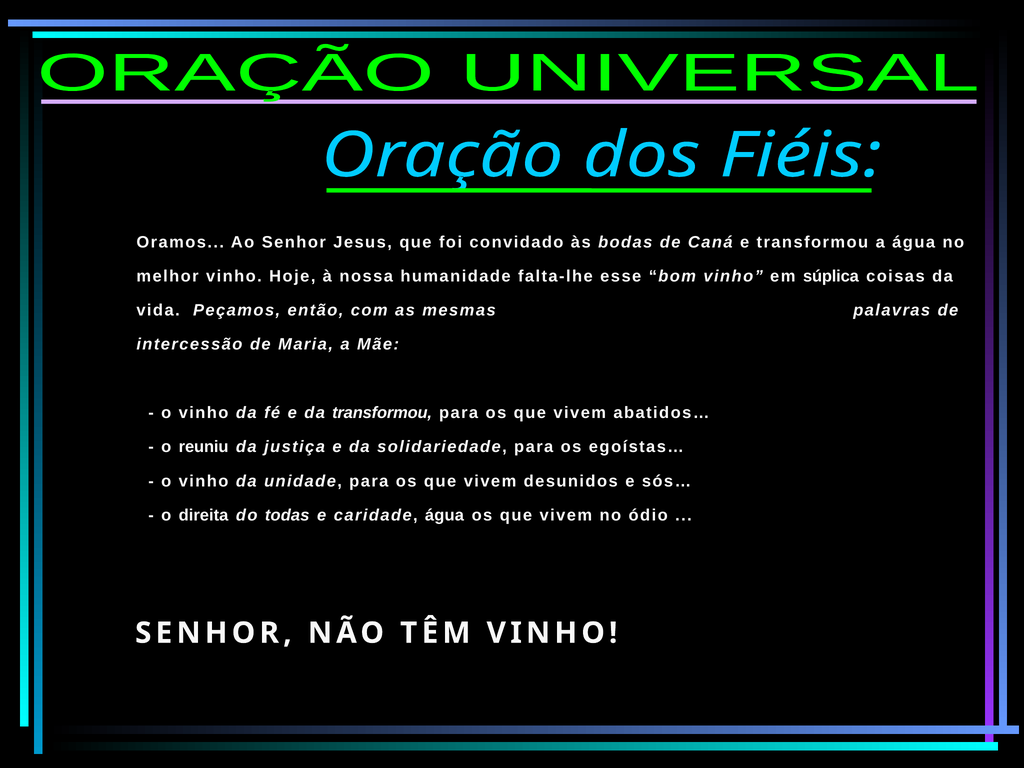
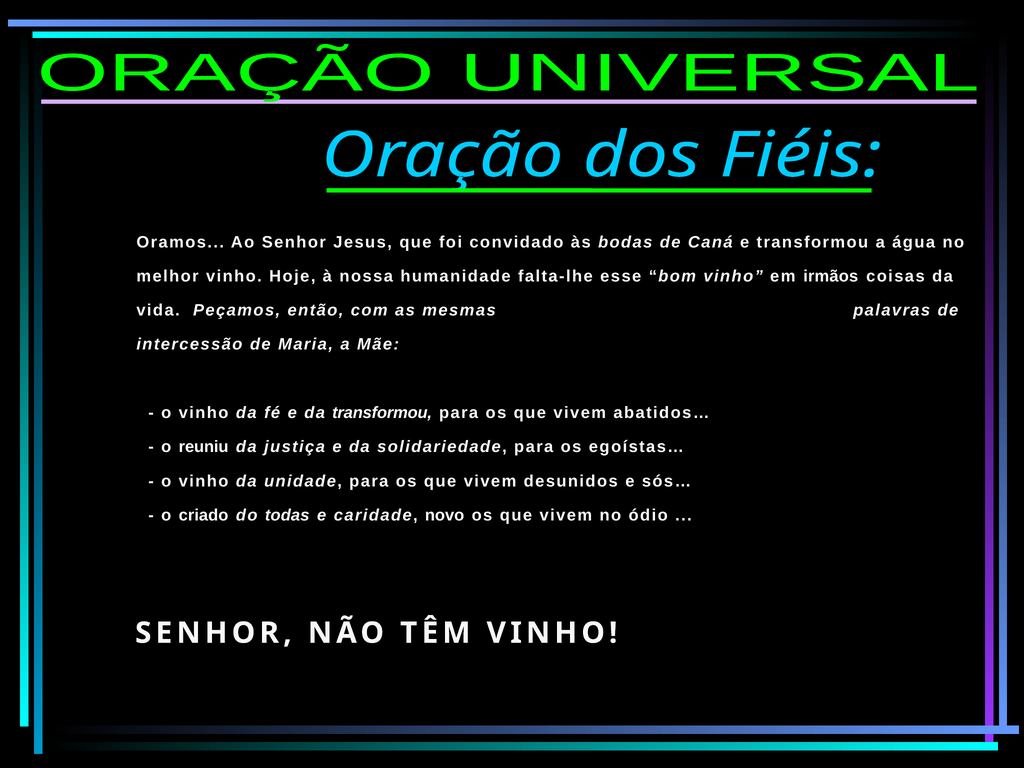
súplica: súplica -> irmãos
direita: direita -> criado
caridade água: água -> novo
